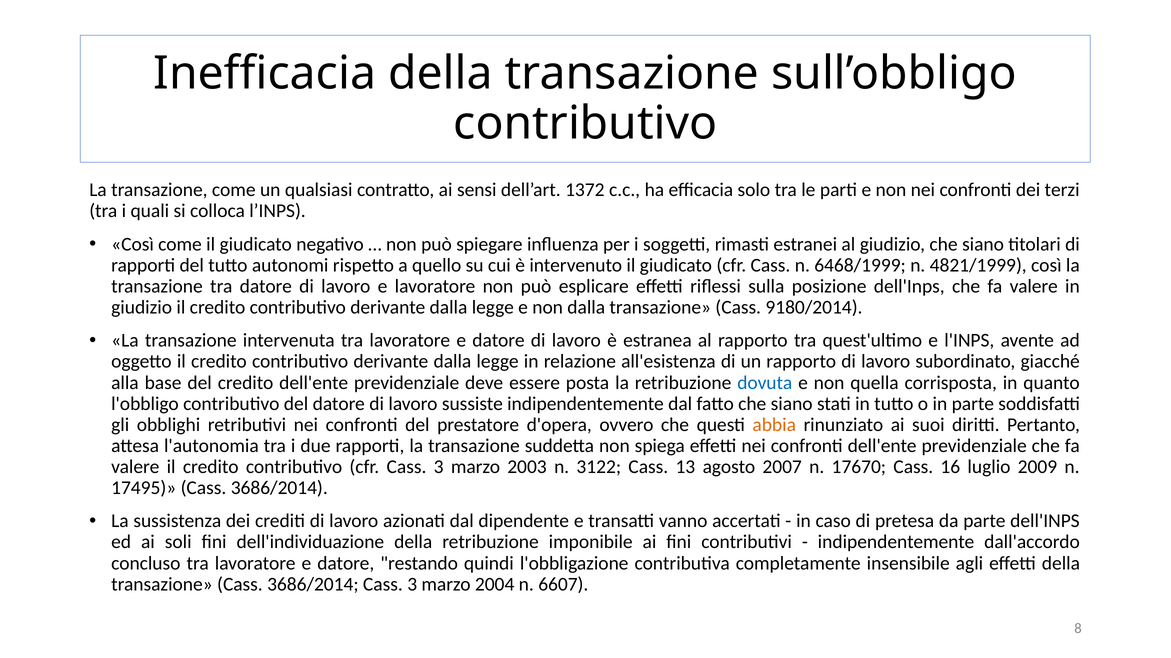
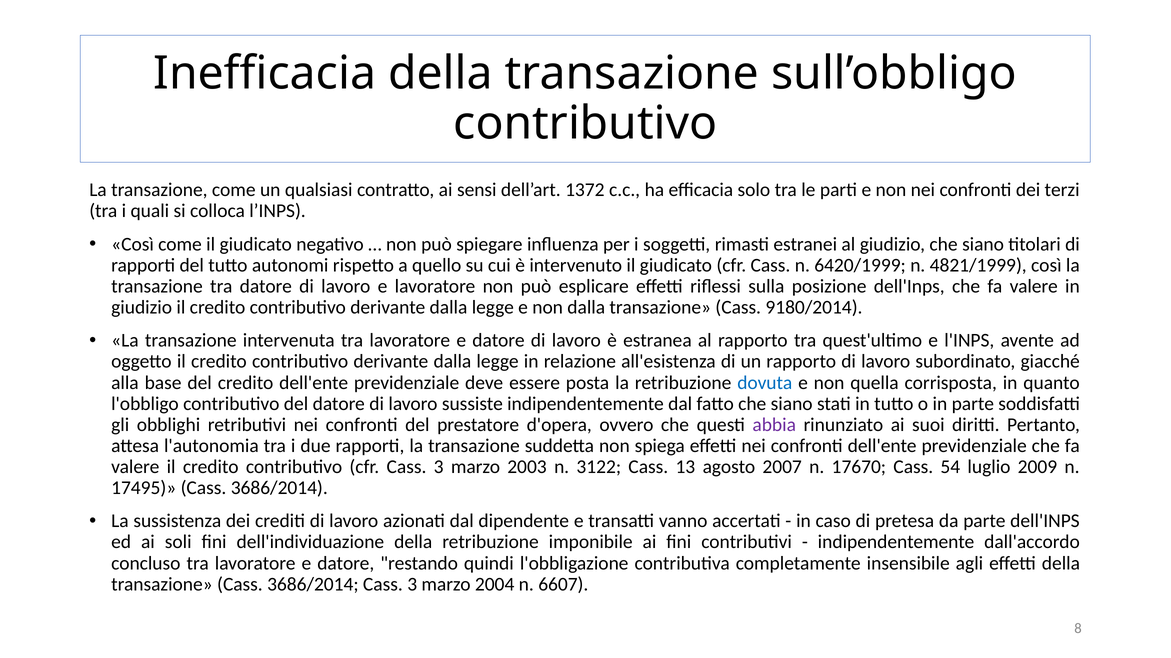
6468/1999: 6468/1999 -> 6420/1999
abbia colour: orange -> purple
16: 16 -> 54
